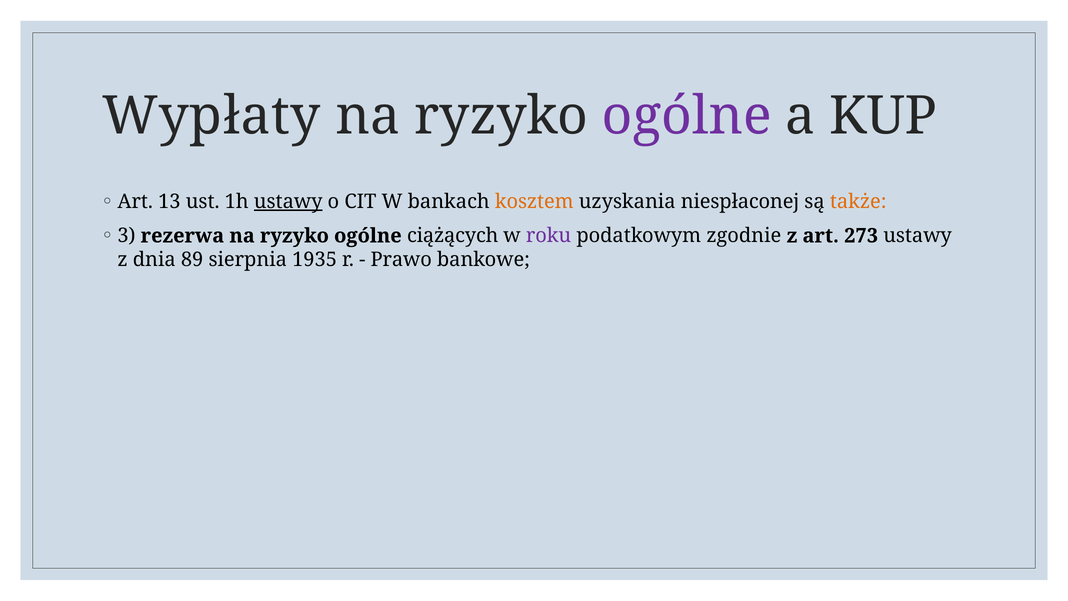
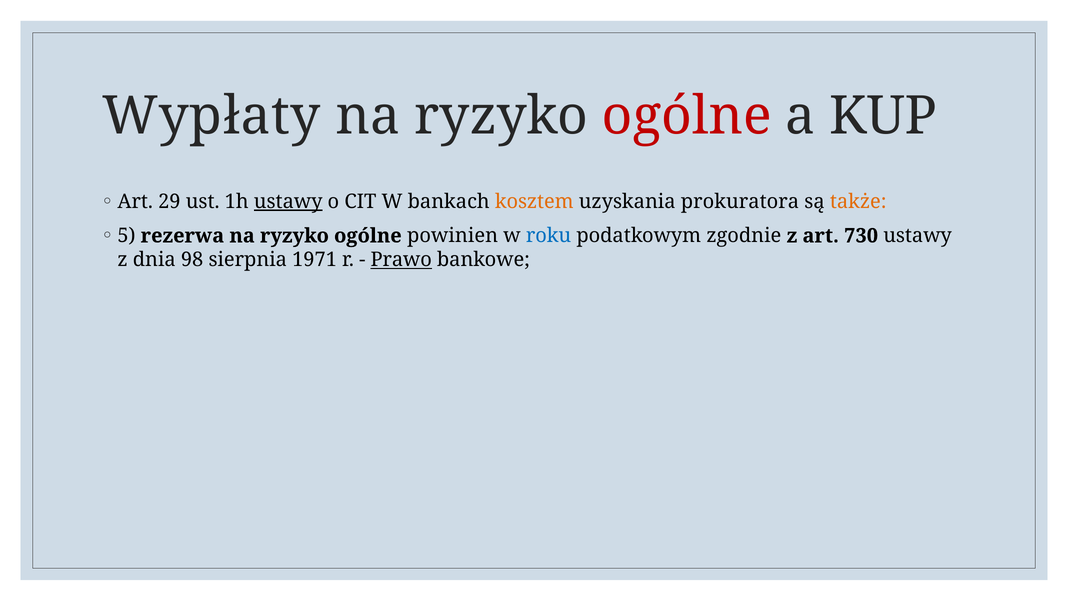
ogólne at (687, 116) colour: purple -> red
13: 13 -> 29
niespłaconej: niespłaconej -> prokuratora
3: 3 -> 5
ciążących: ciążących -> powinien
roku colour: purple -> blue
273: 273 -> 730
89: 89 -> 98
1935: 1935 -> 1971
Prawo underline: none -> present
